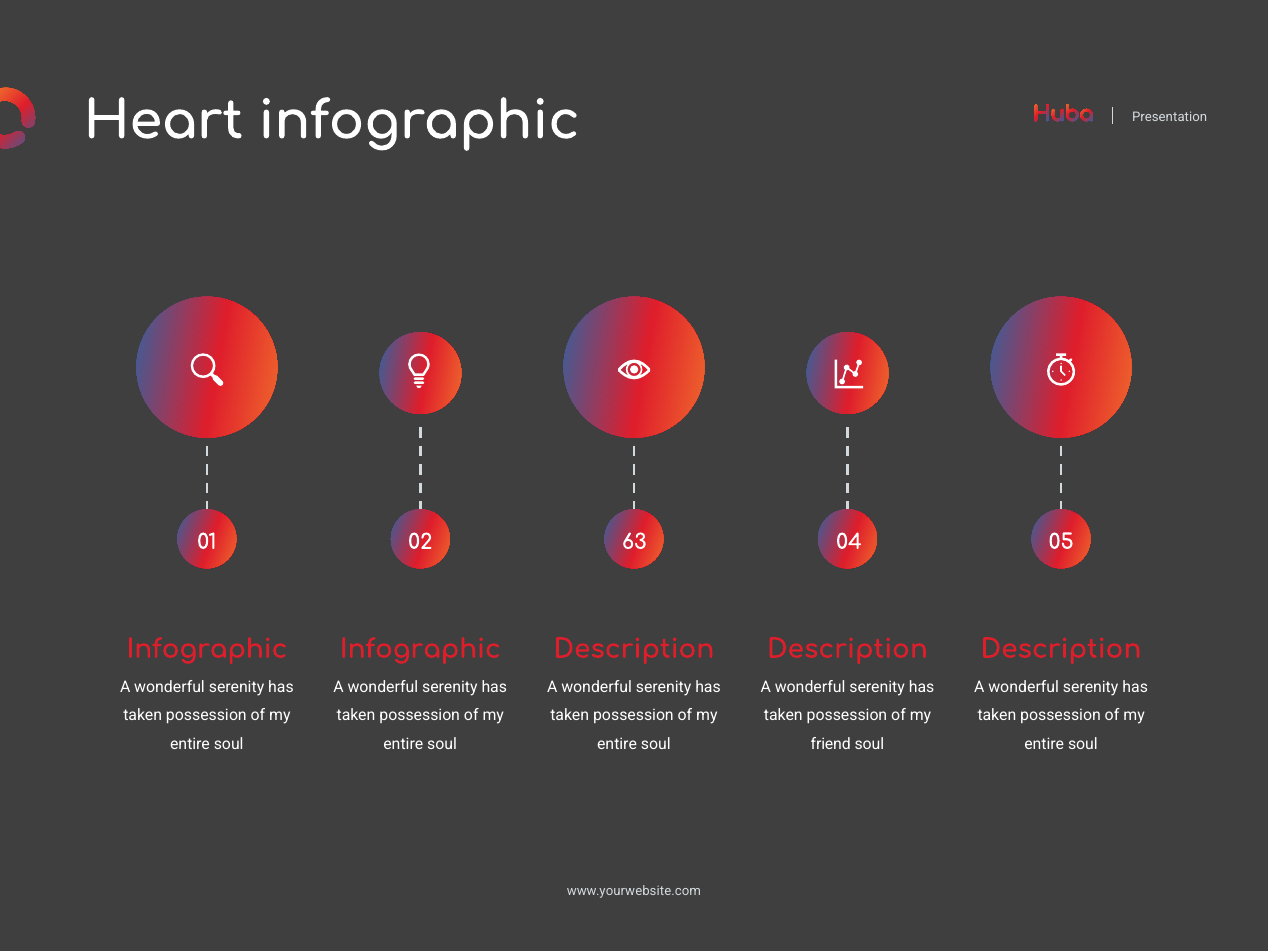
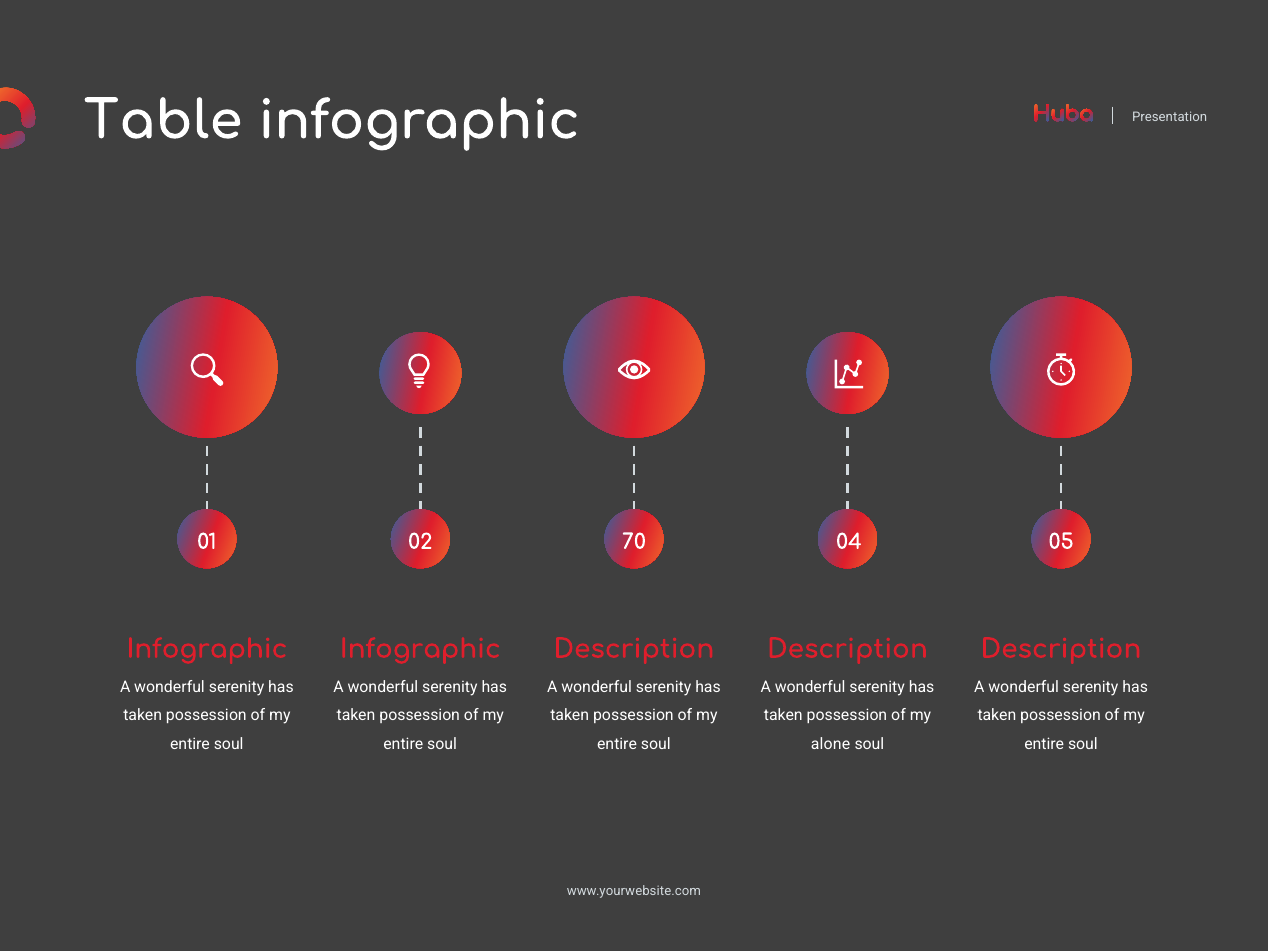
Heart: Heart -> Table
63: 63 -> 70
friend: friend -> alone
